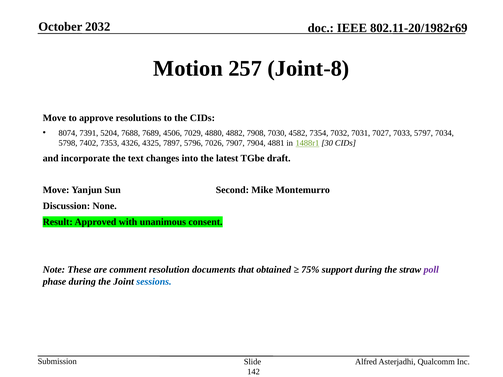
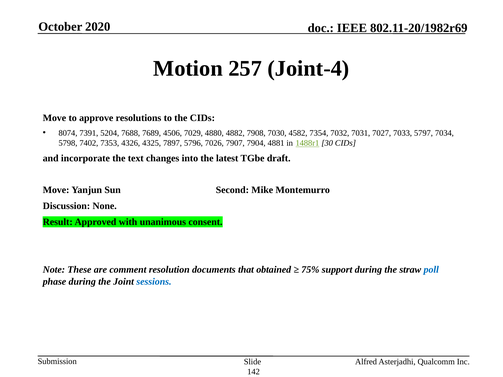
2032: 2032 -> 2020
Joint-8: Joint-8 -> Joint-4
poll colour: purple -> blue
